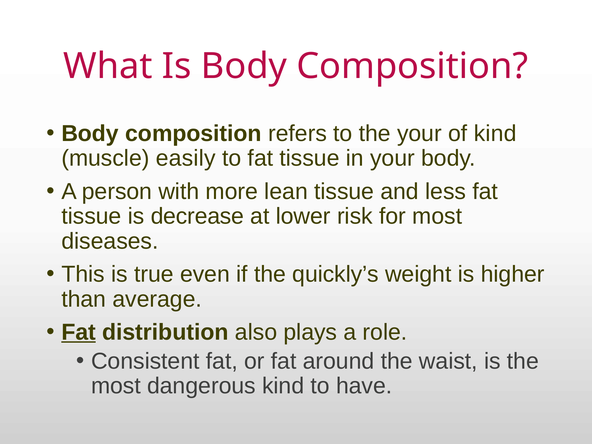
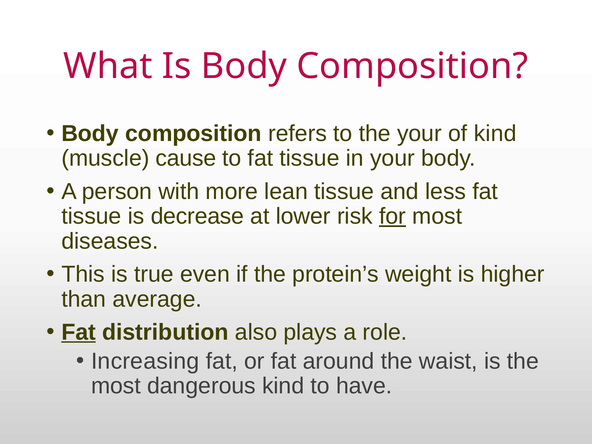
easily: easily -> cause
for underline: none -> present
quickly’s: quickly’s -> protein’s
Consistent: Consistent -> Increasing
